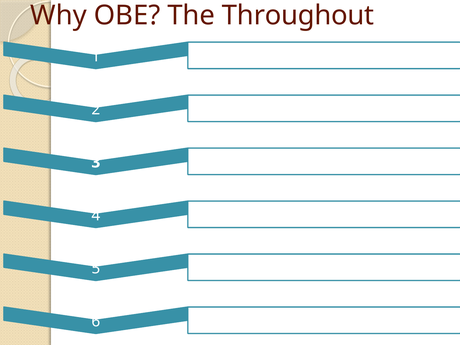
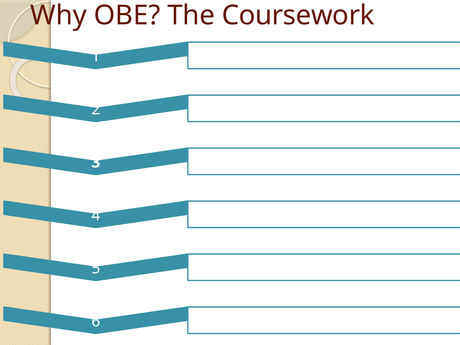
Throughout: Throughout -> Coursework
